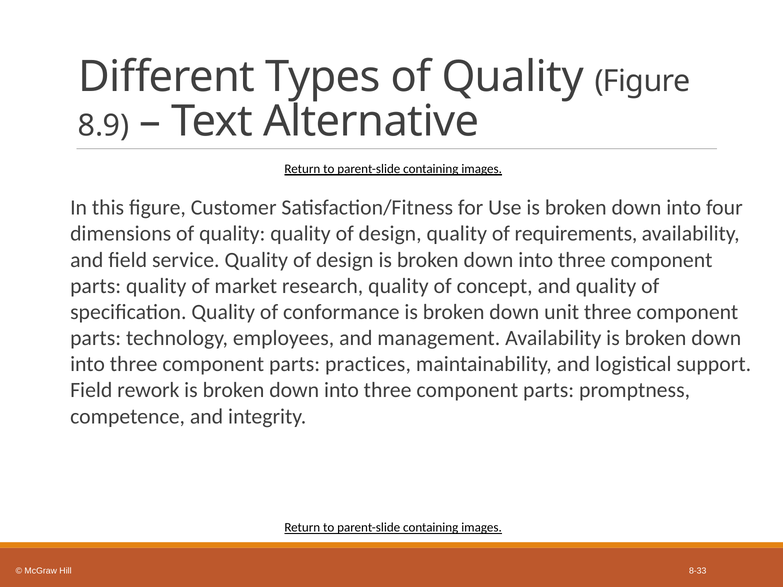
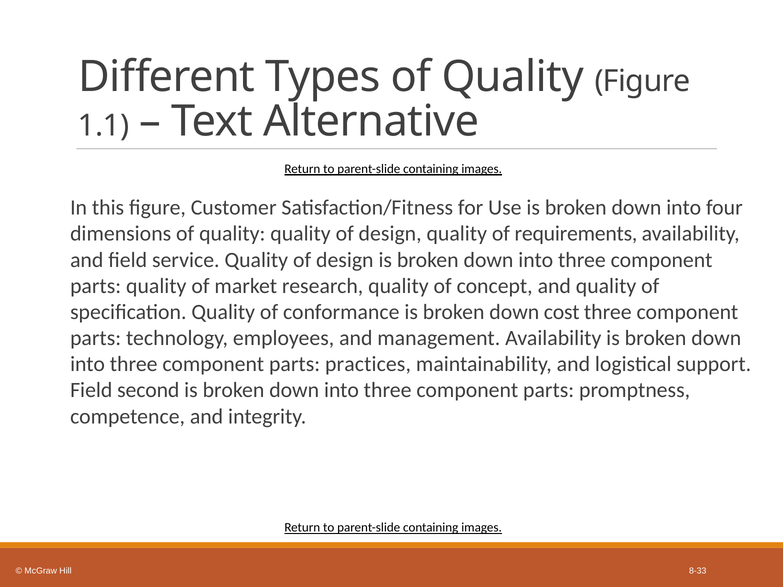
8.9: 8.9 -> 1.1
unit: unit -> cost
rework: rework -> second
